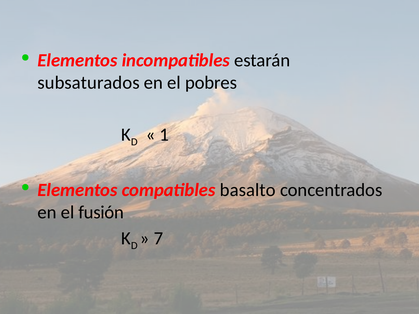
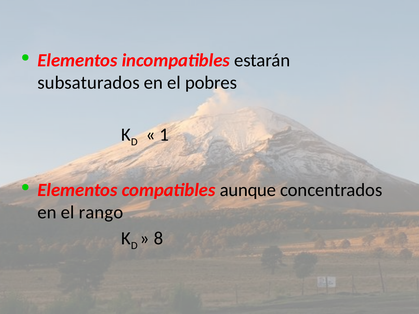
basalto: basalto -> aunque
fusión: fusión -> rango
7: 7 -> 8
